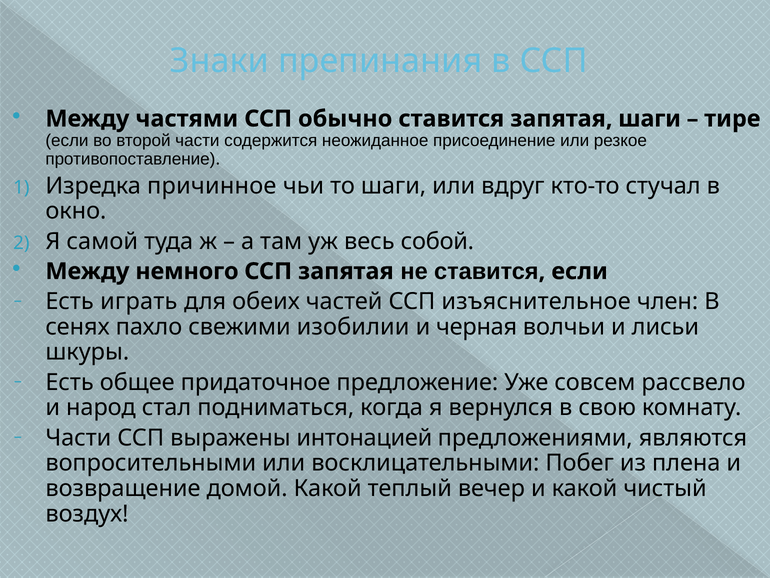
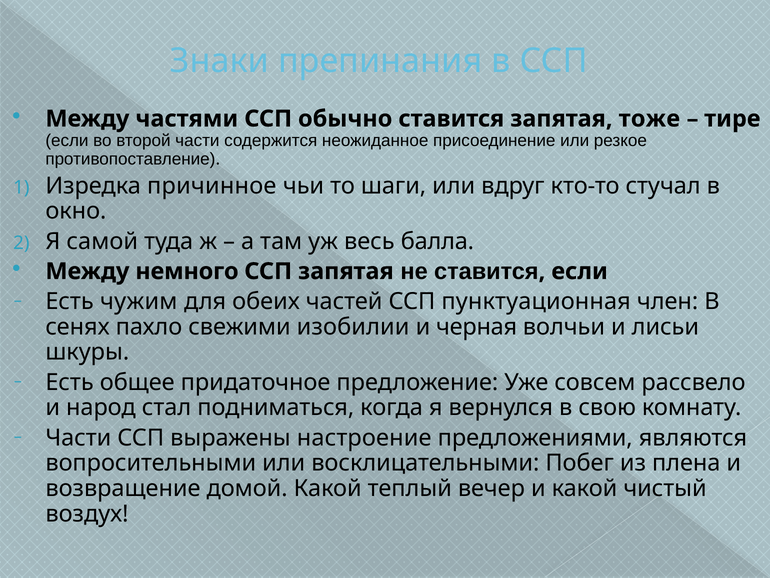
запятая шаги: шаги -> тоже
собой: собой -> балла
играть: играть -> чужим
изъяснительное: изъяснительное -> пунктуационная
интонацией: интонацией -> настроение
